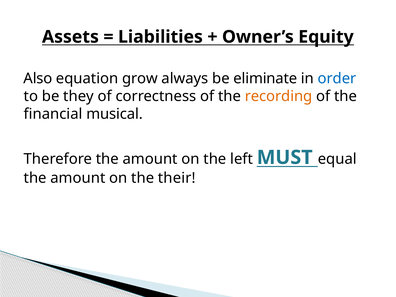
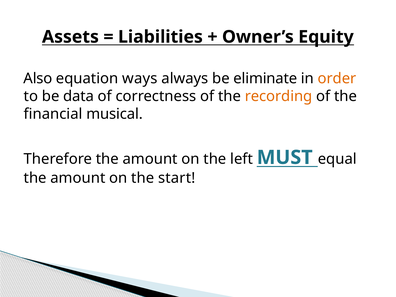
grow: grow -> ways
order colour: blue -> orange
they: they -> data
their: their -> start
